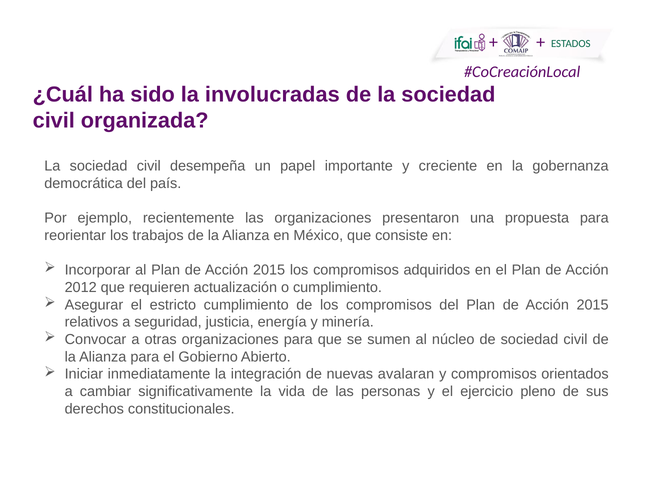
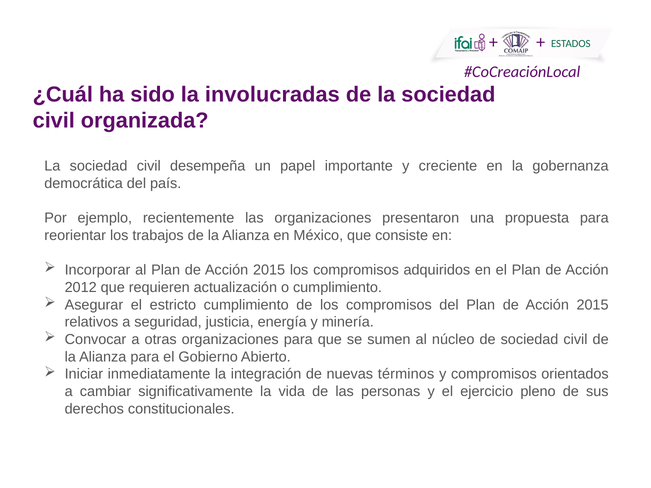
avalaran: avalaran -> términos
